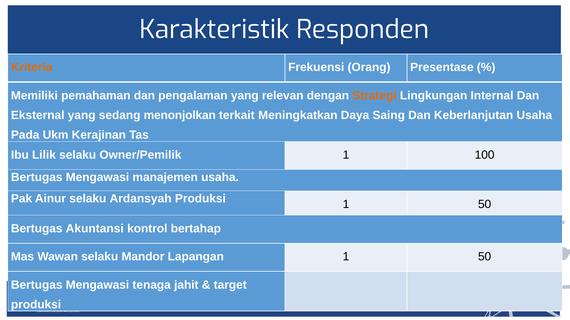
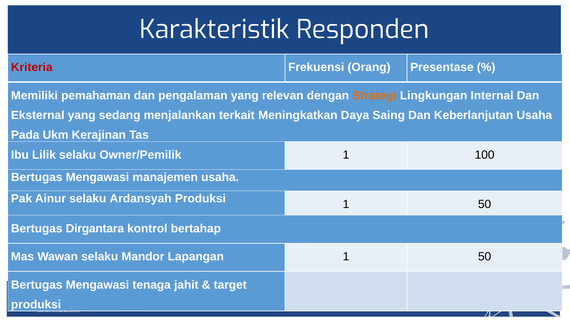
Kriteria colour: orange -> red
menonjolkan: menonjolkan -> menjalankan
Akuntansi: Akuntansi -> Dirgantara
